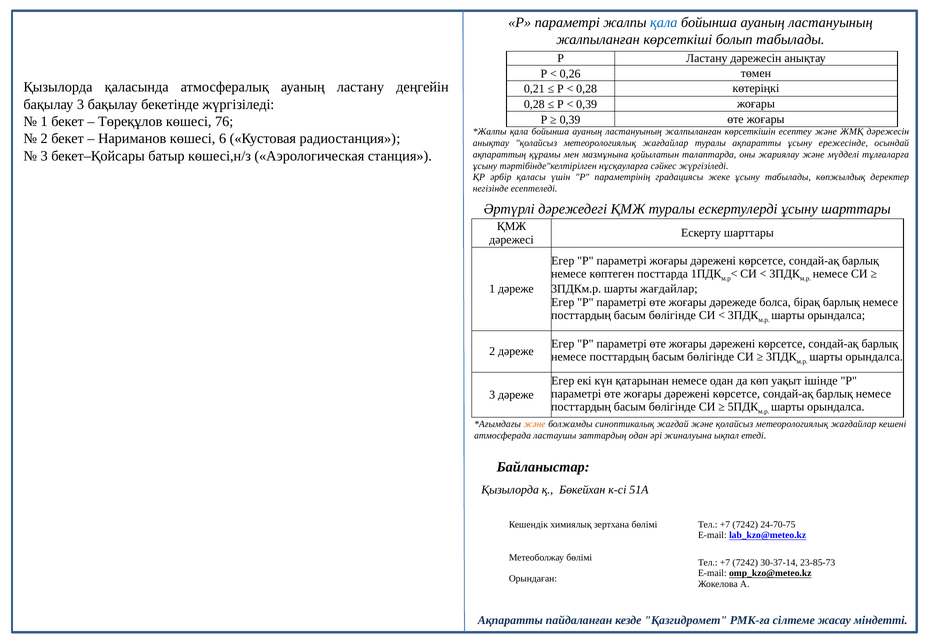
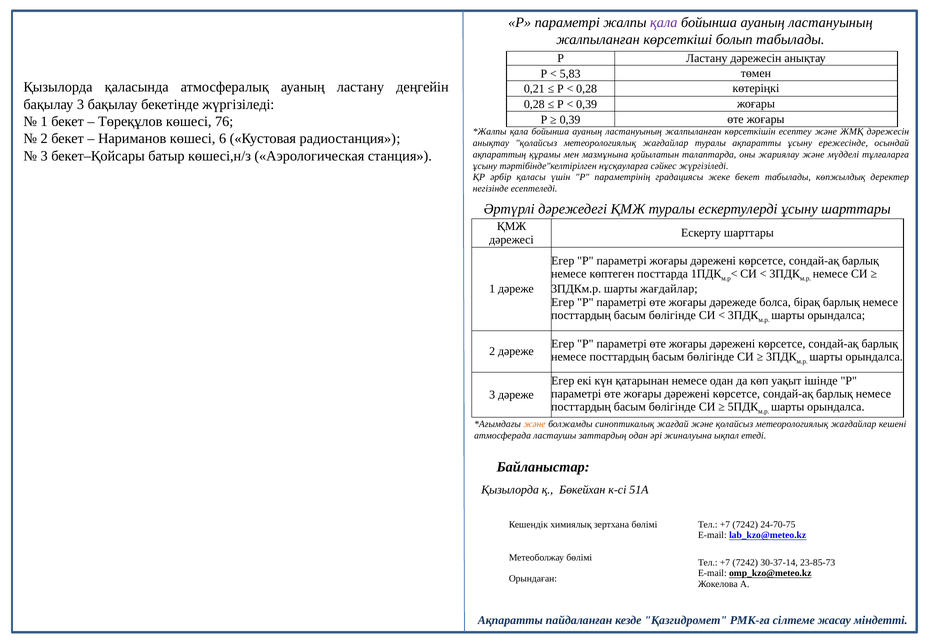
қала at (664, 22) colour: blue -> purple
0,26: 0,26 -> 5,83
жеке ұсыну: ұсыну -> бекет
